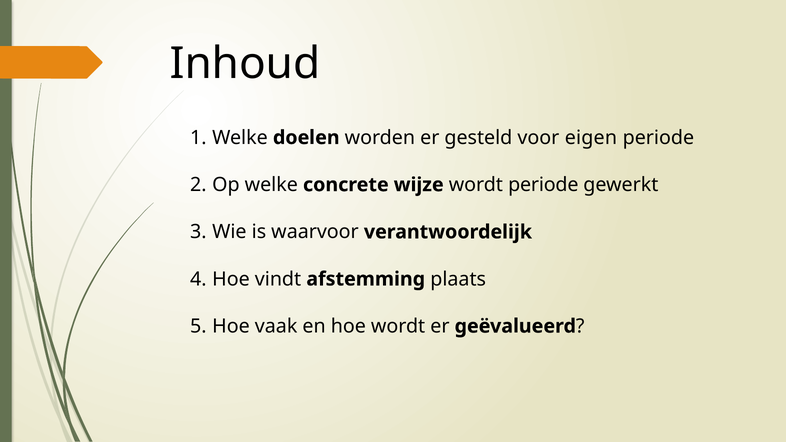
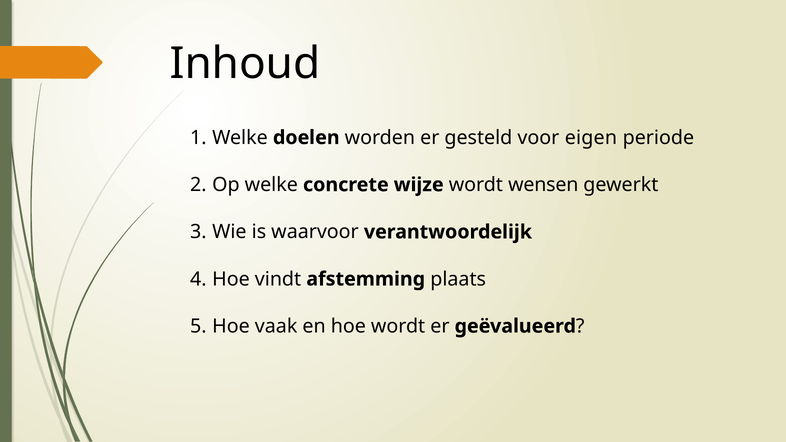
wordt periode: periode -> wensen
